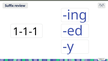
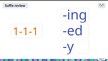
1-1-1 colour: black -> orange
